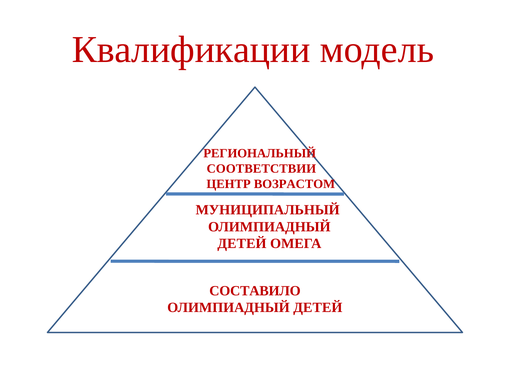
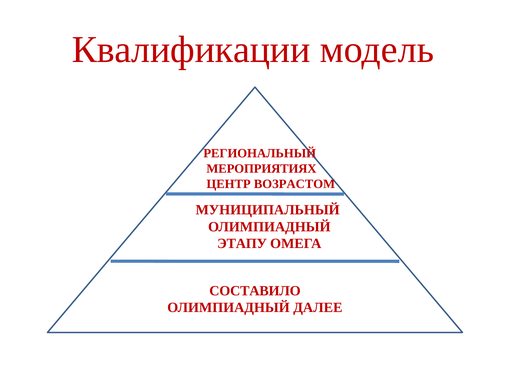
СООТВЕТСТВИИ: СООТВЕТСТВИИ -> МЕРОПРИЯТИЯХ
ДЕТЕЙ at (242, 243): ДЕТЕЙ -> ЭТАПУ
ДЕТЕЙ at (318, 307): ДЕТЕЙ -> ДАЛЕЕ
